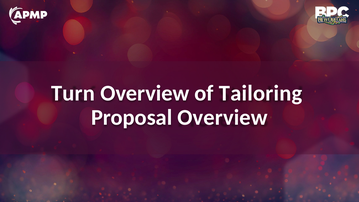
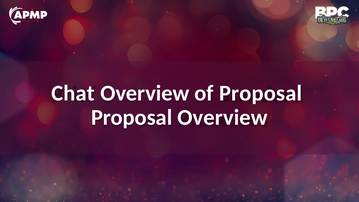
Turn: Turn -> Chat
of Tailoring: Tailoring -> Proposal
